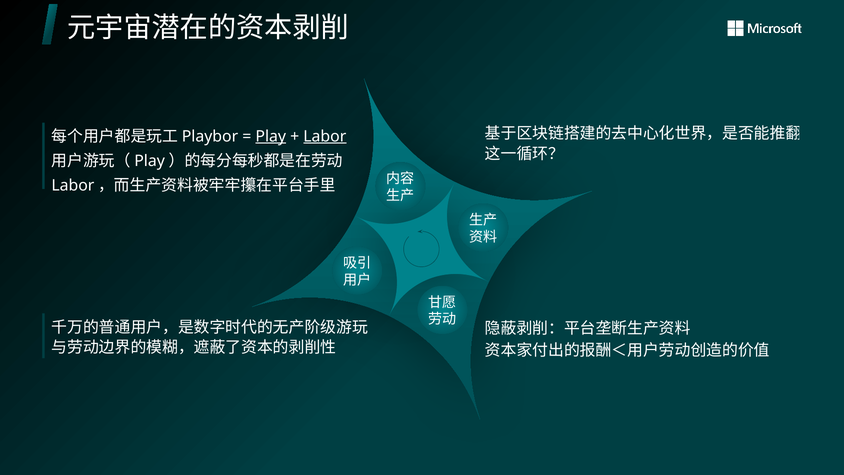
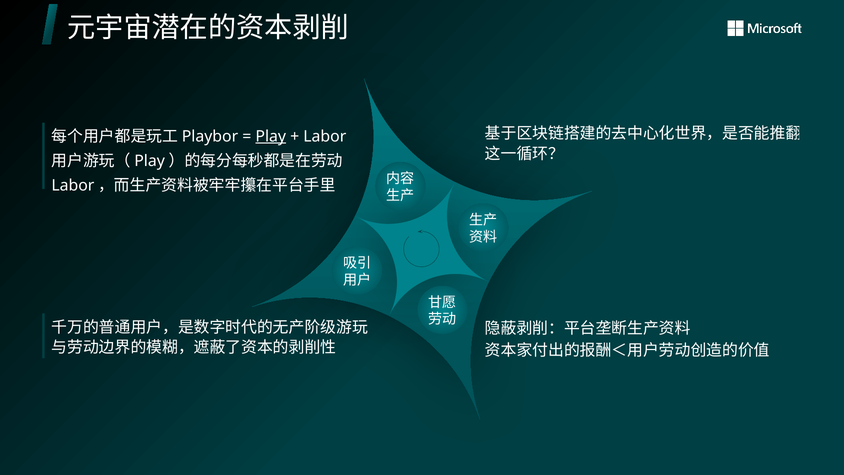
Labor underline: present -> none
